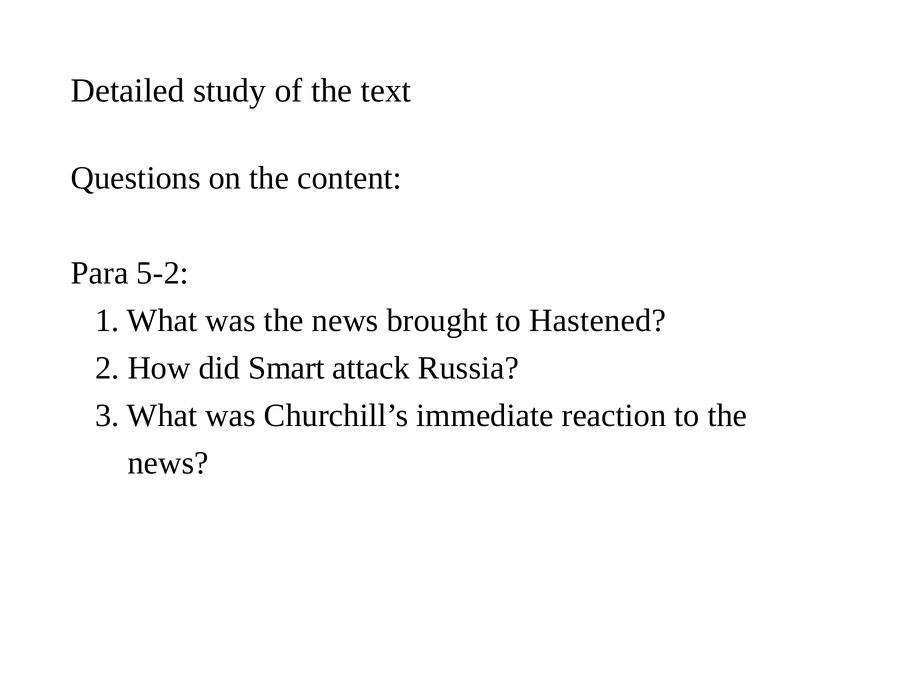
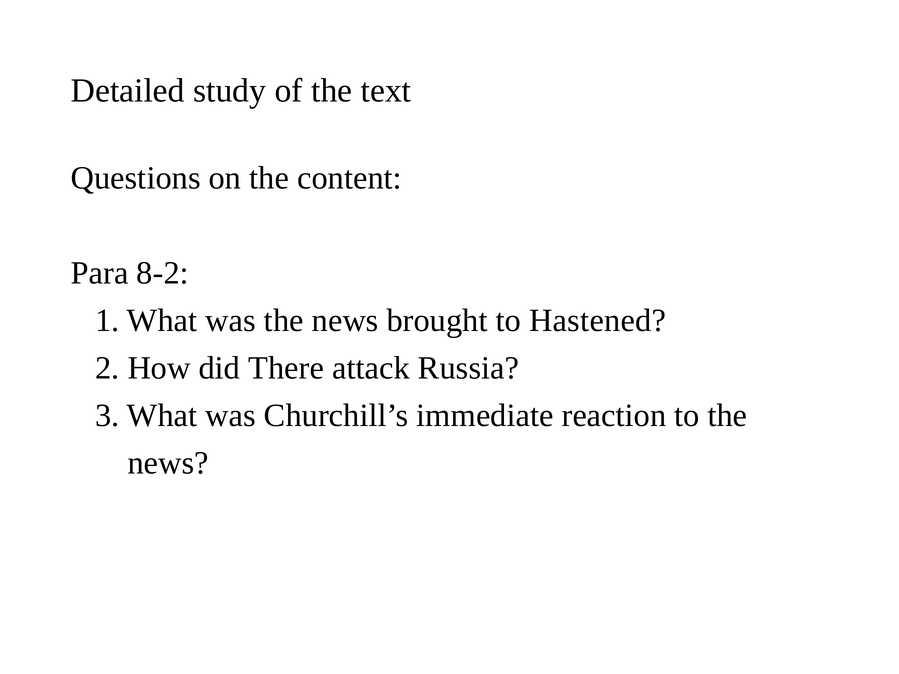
5-2: 5-2 -> 8-2
Smart: Smart -> There
